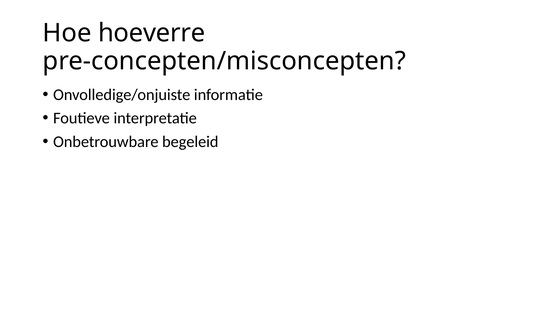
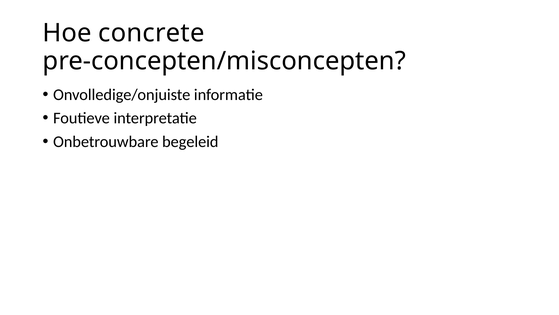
hoeverre: hoeverre -> concrete
